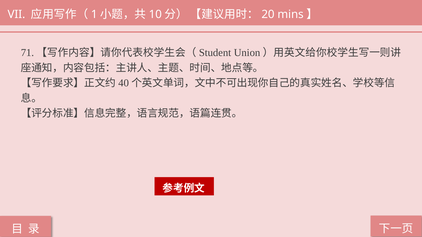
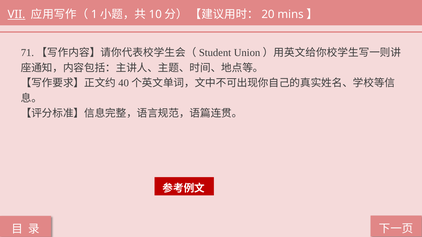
VII underline: none -> present
